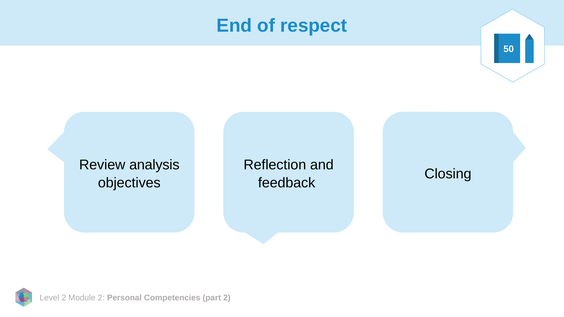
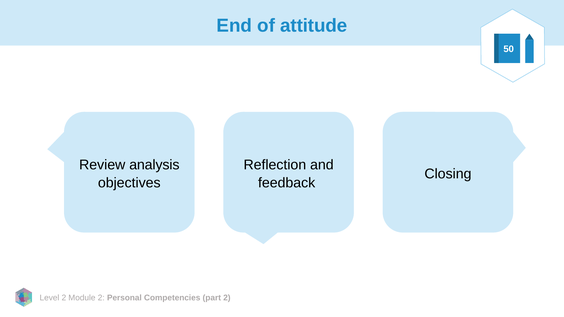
respect: respect -> attitude
